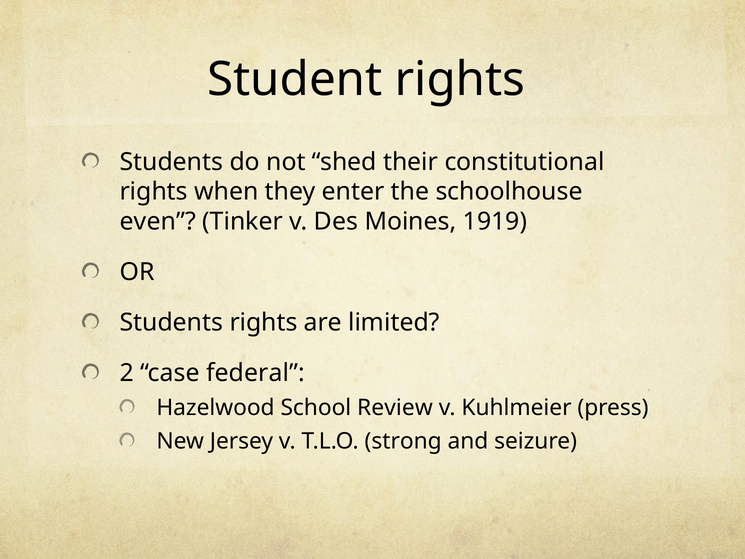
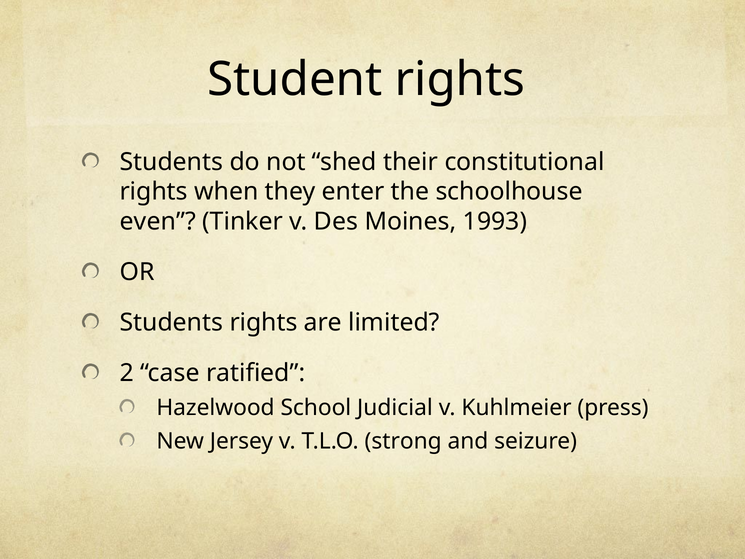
1919: 1919 -> 1993
federal: federal -> ratified
Review: Review -> Judicial
